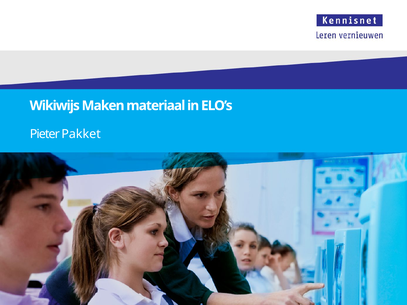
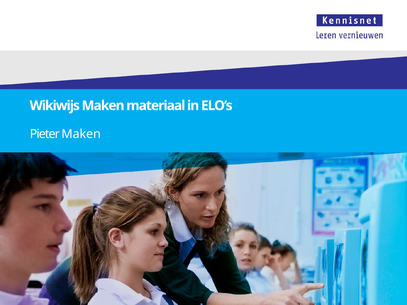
Pieter Pakket: Pakket -> Maken
